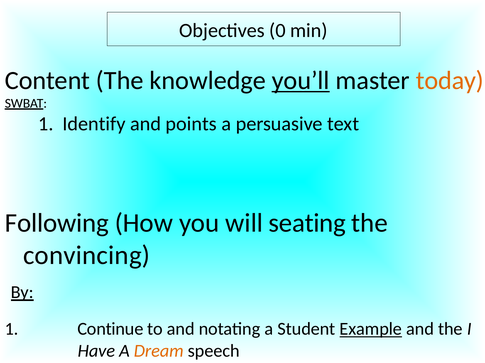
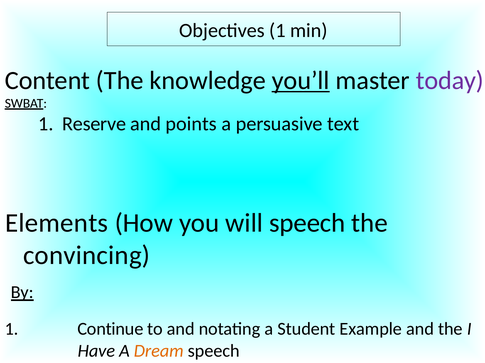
Objectives 0: 0 -> 1
today colour: orange -> purple
Identify: Identify -> Reserve
Following: Following -> Elements
will seating: seating -> speech
Example underline: present -> none
